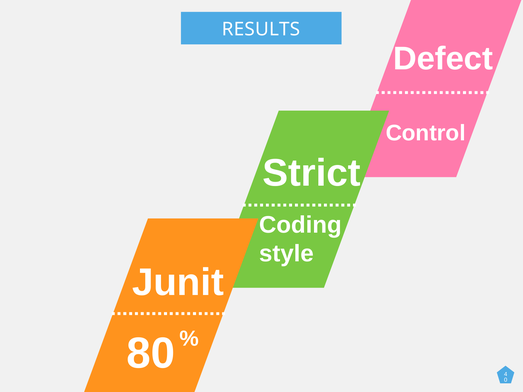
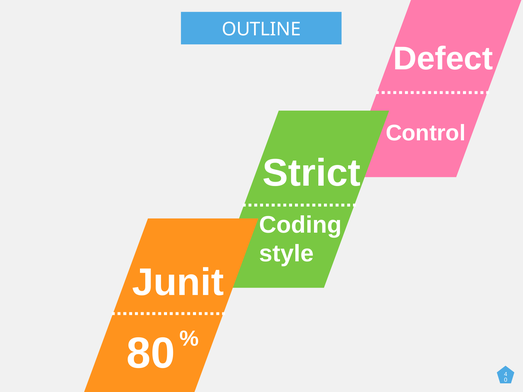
RESULTS: RESULTS -> OUTLINE
